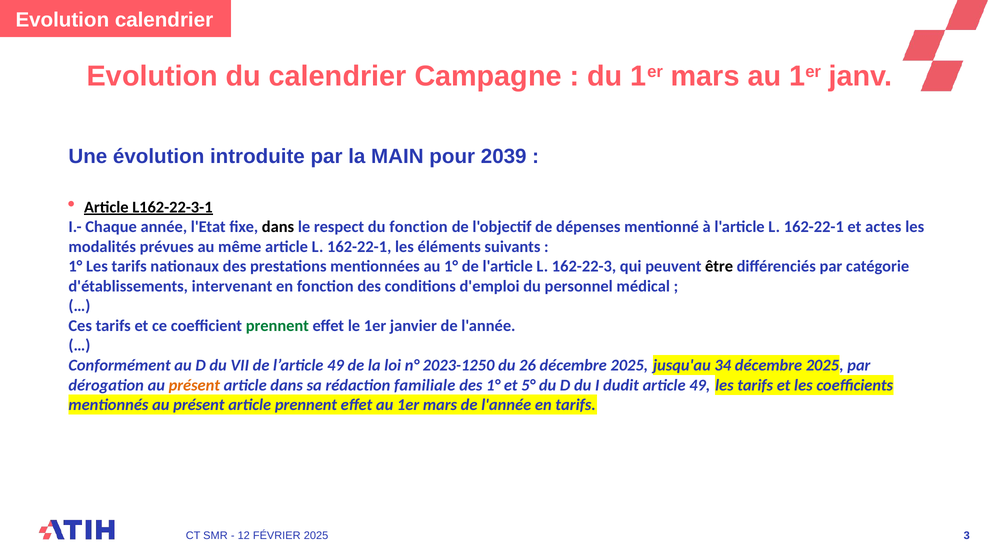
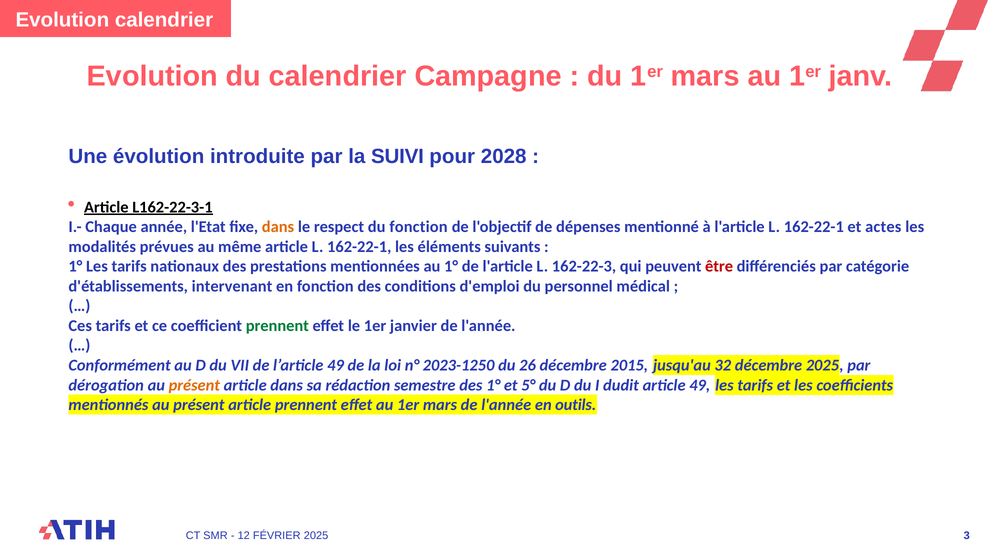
MAIN: MAIN -> SUIVI
2039: 2039 -> 2028
dans at (278, 227) colour: black -> orange
être colour: black -> red
26 décembre 2025: 2025 -> 2015
34: 34 -> 32
familiale: familiale -> semestre
en tarifs: tarifs -> outils
